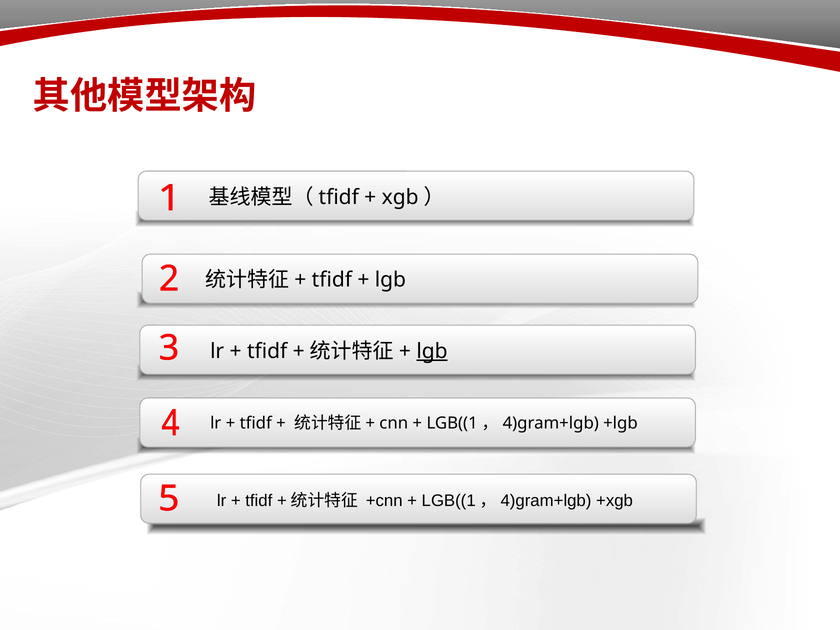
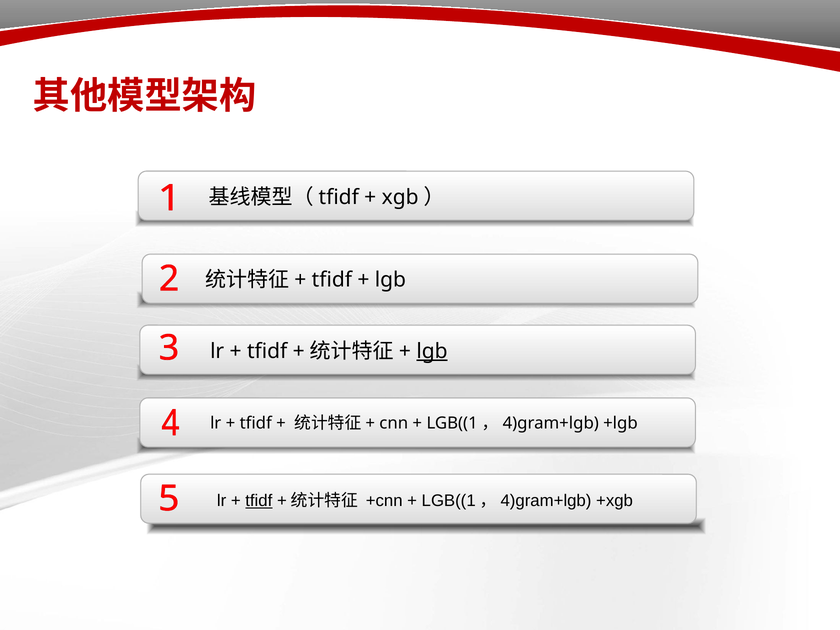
tfidf at (259, 501) underline: none -> present
